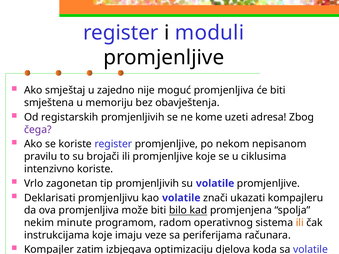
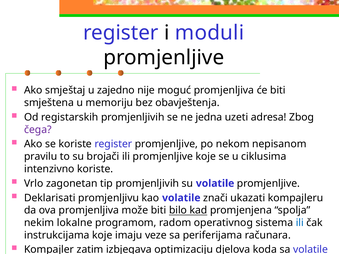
kome: kome -> jedna
minute: minute -> lokalne
ili at (300, 223) colour: orange -> blue
